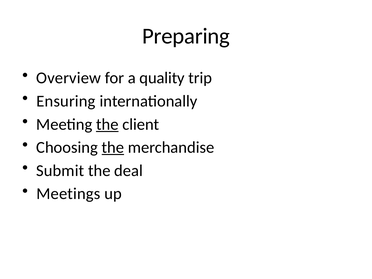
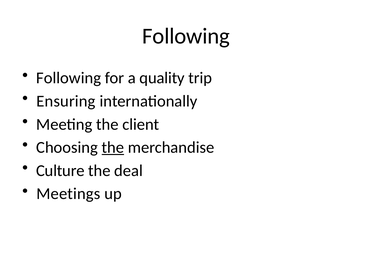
Preparing at (186, 36): Preparing -> Following
Overview at (69, 78): Overview -> Following
the at (107, 124) underline: present -> none
Submit: Submit -> Culture
